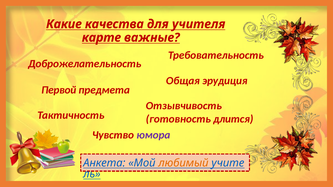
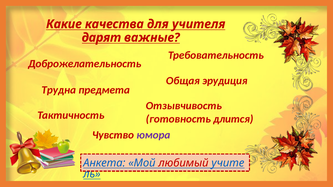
карте: карте -> дарят
Первой: Первой -> Трудна
любимый colour: orange -> red
